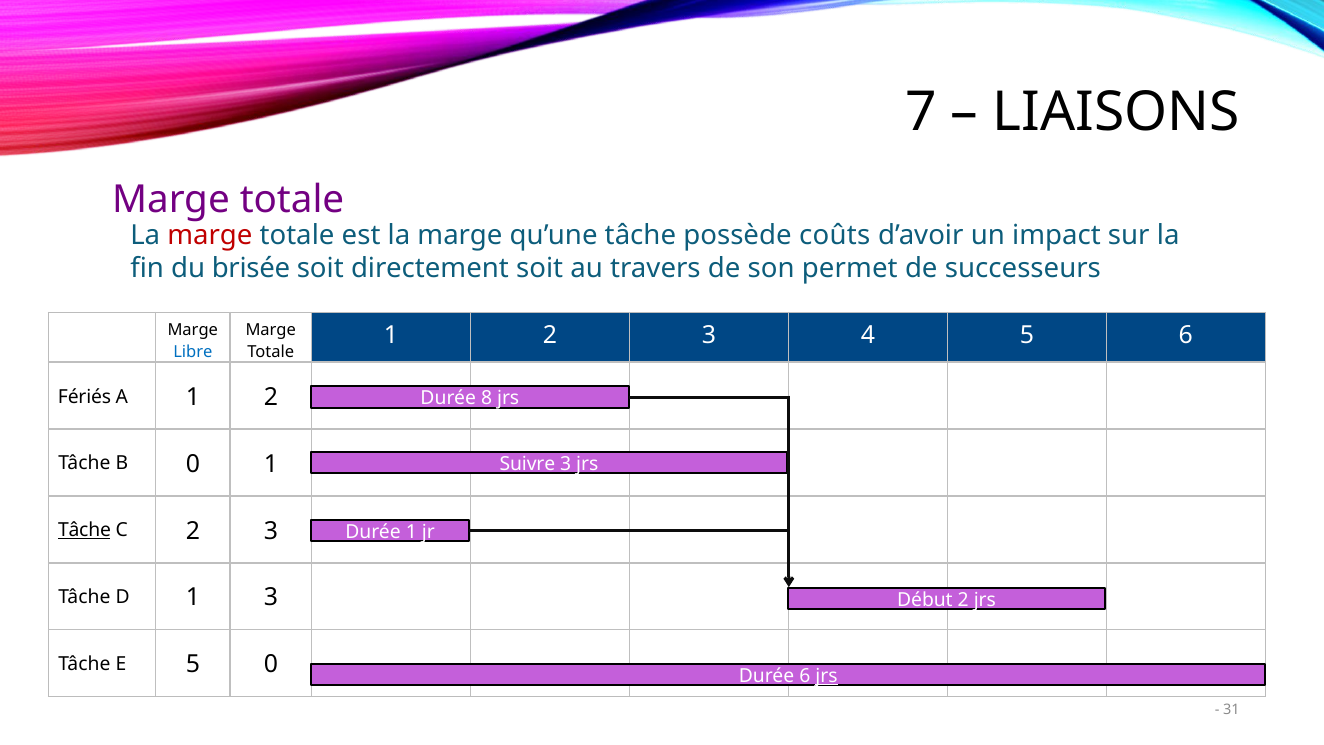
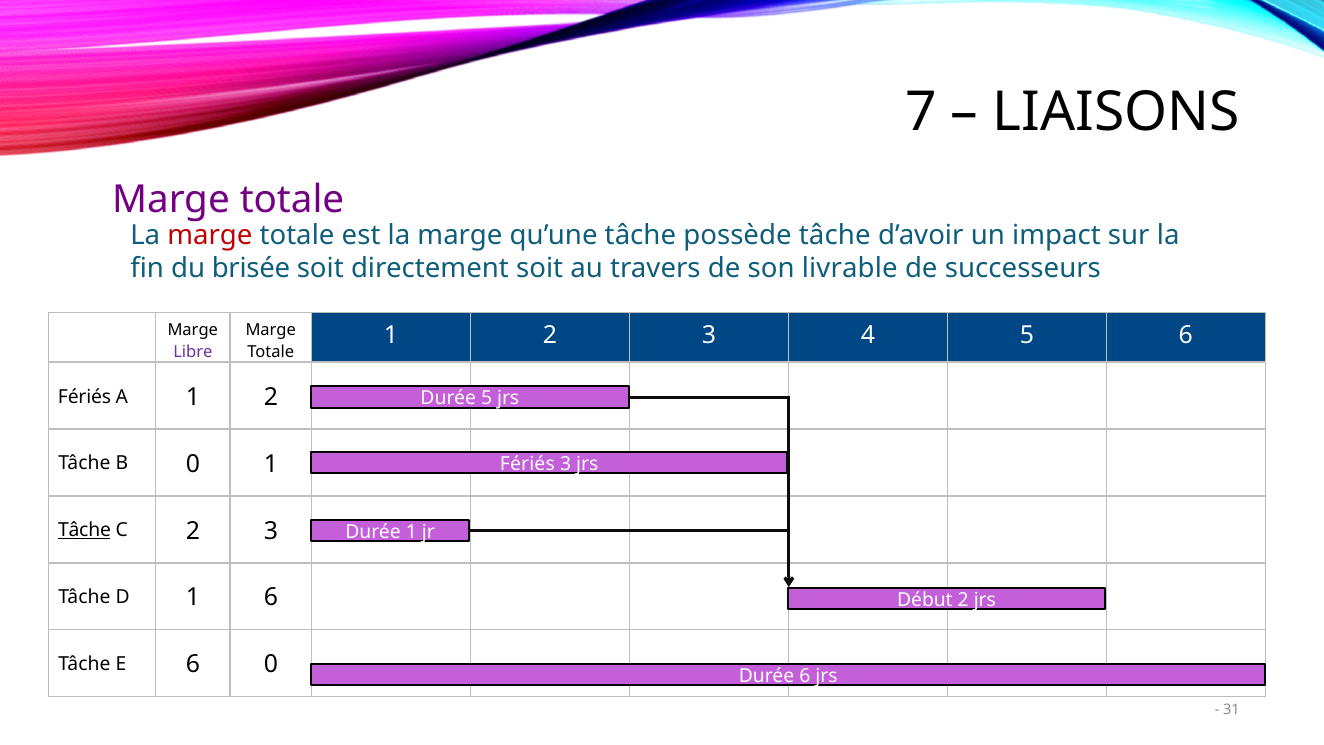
possède coûts: coûts -> tâche
permet: permet -> livrable
Libre colour: blue -> purple
Durée 8: 8 -> 5
Suivre at (527, 464): Suivre -> Fériés
1 3: 3 -> 6
E 5: 5 -> 6
jrs at (826, 676) underline: present -> none
